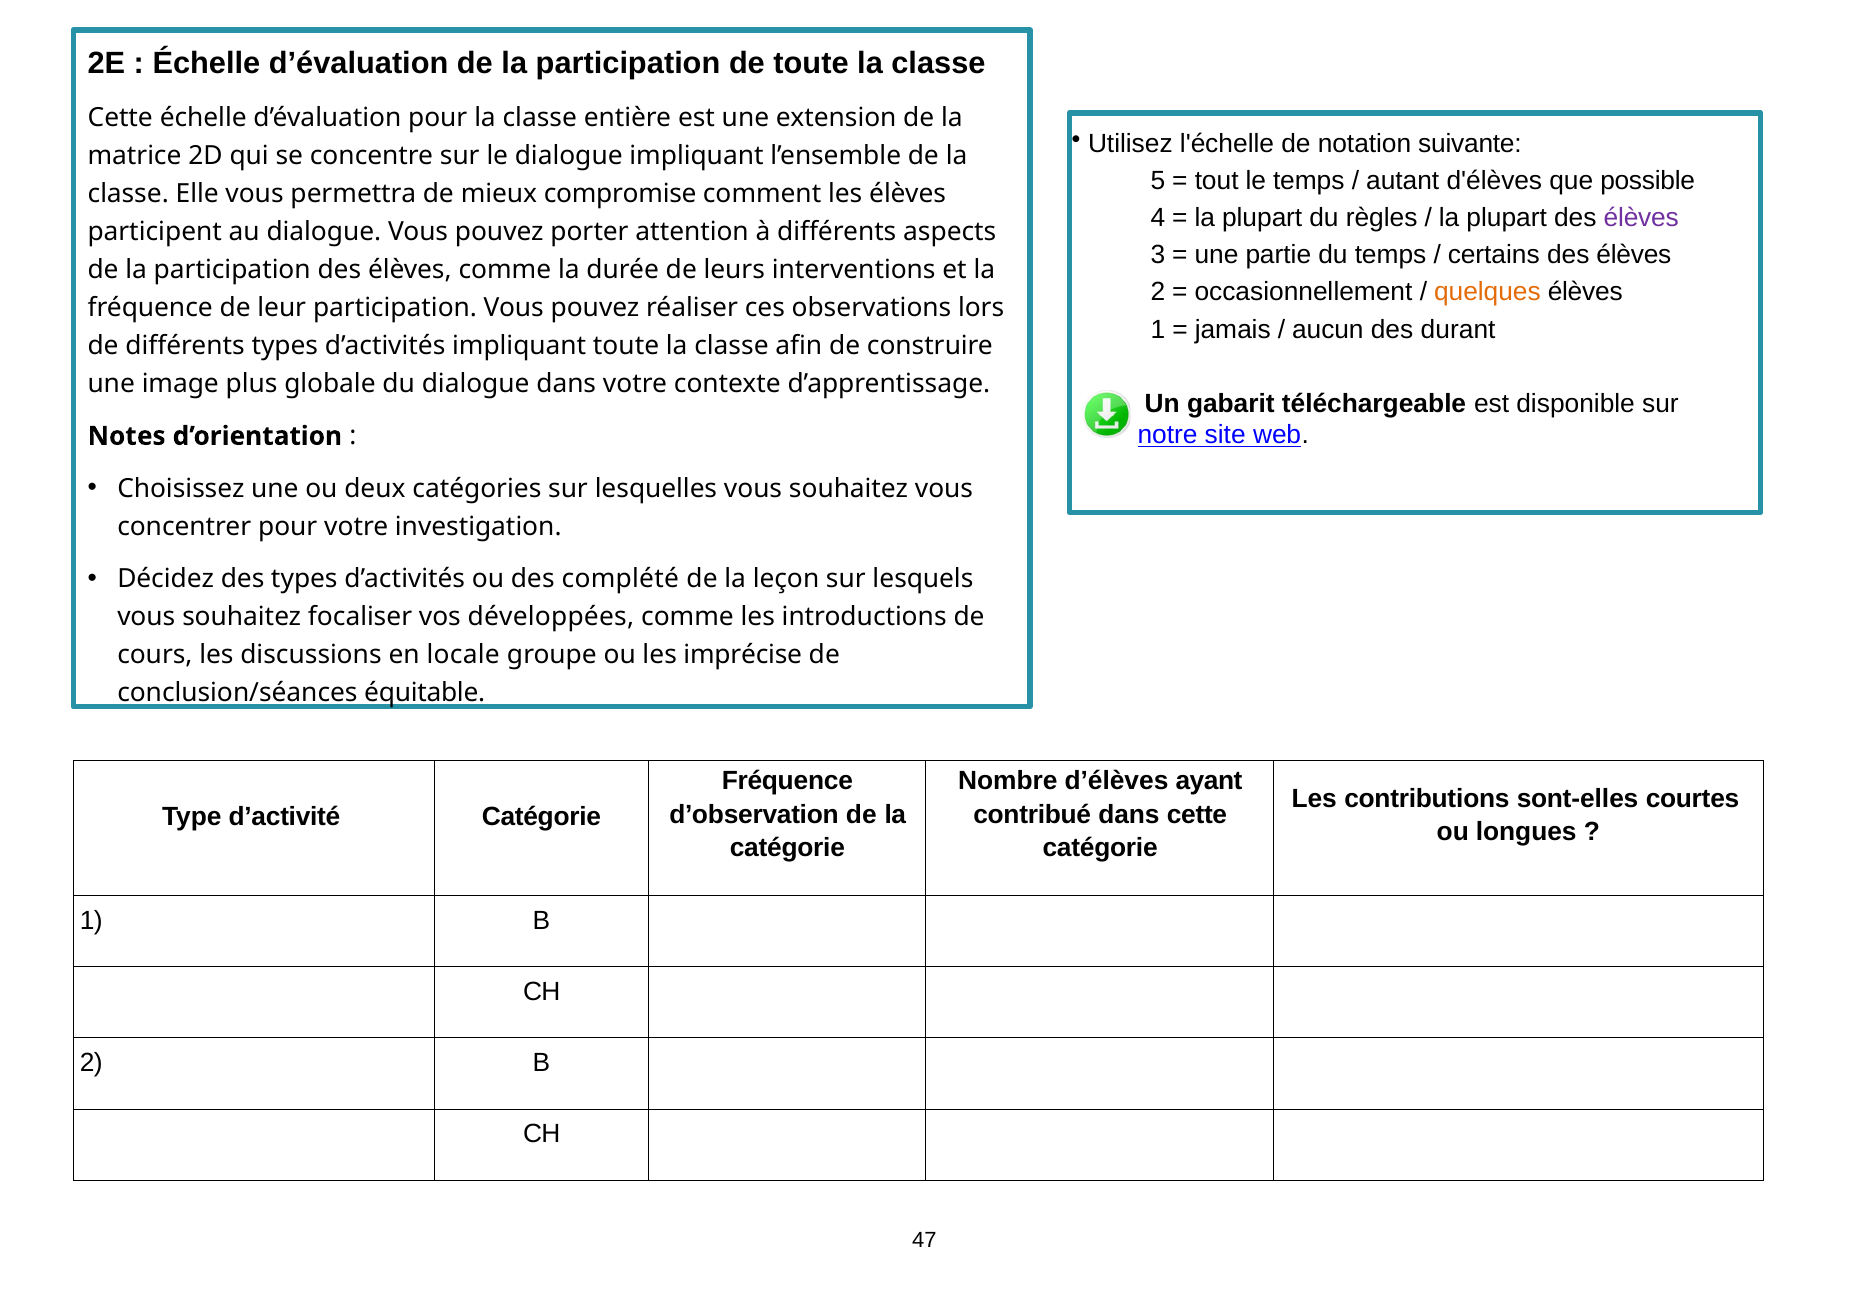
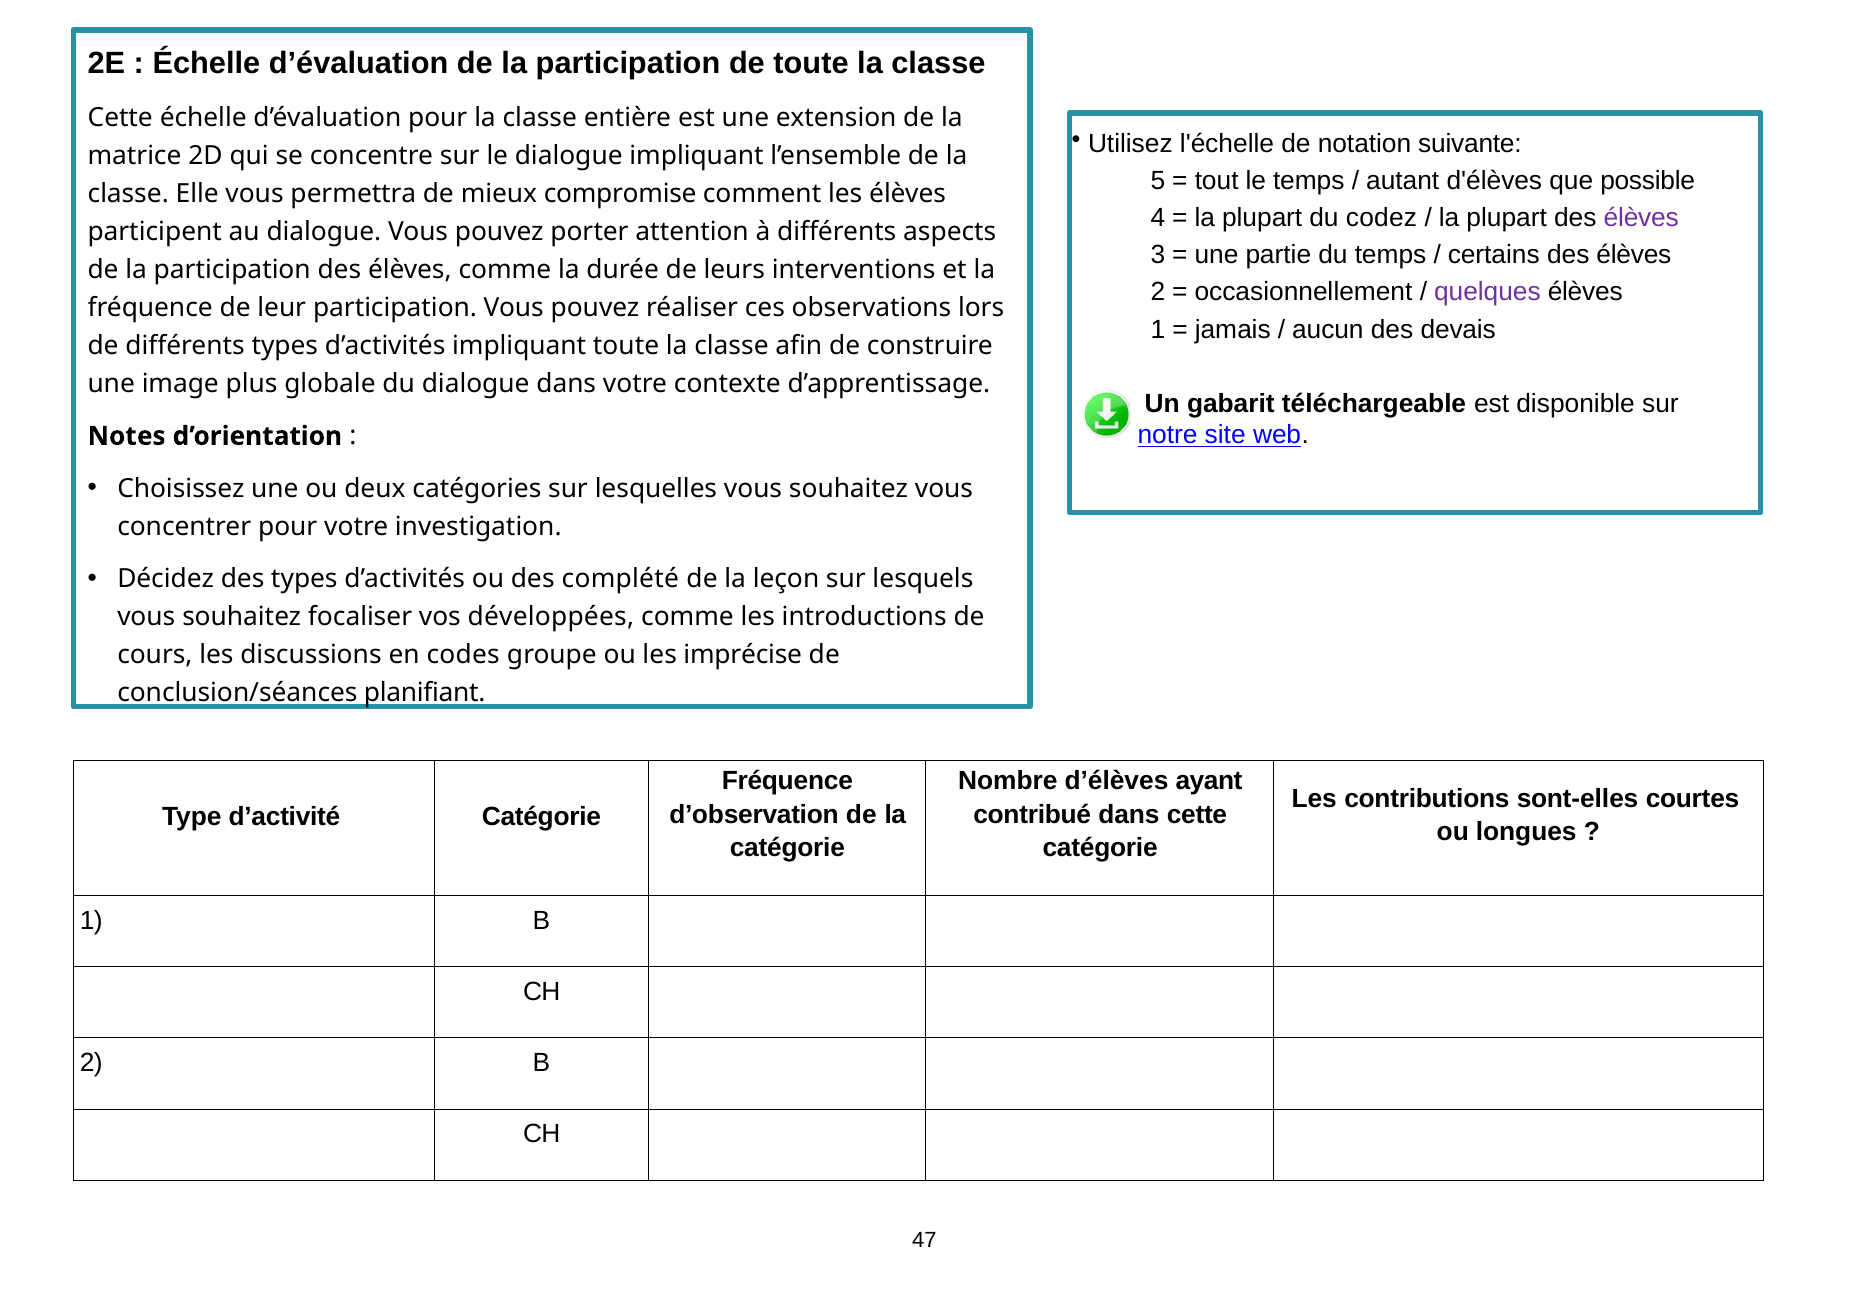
règles: règles -> codez
quelques colour: orange -> purple
durant: durant -> devais
locale: locale -> codes
équitable: équitable -> planifiant
